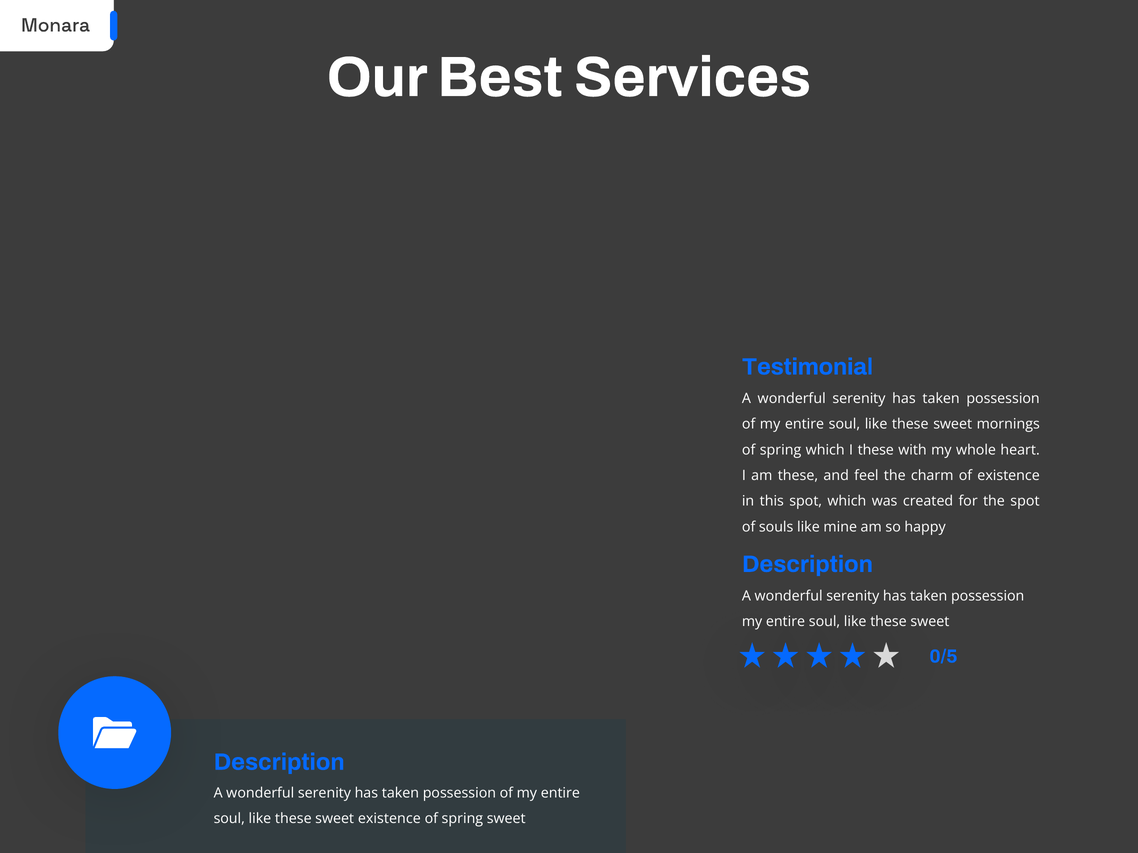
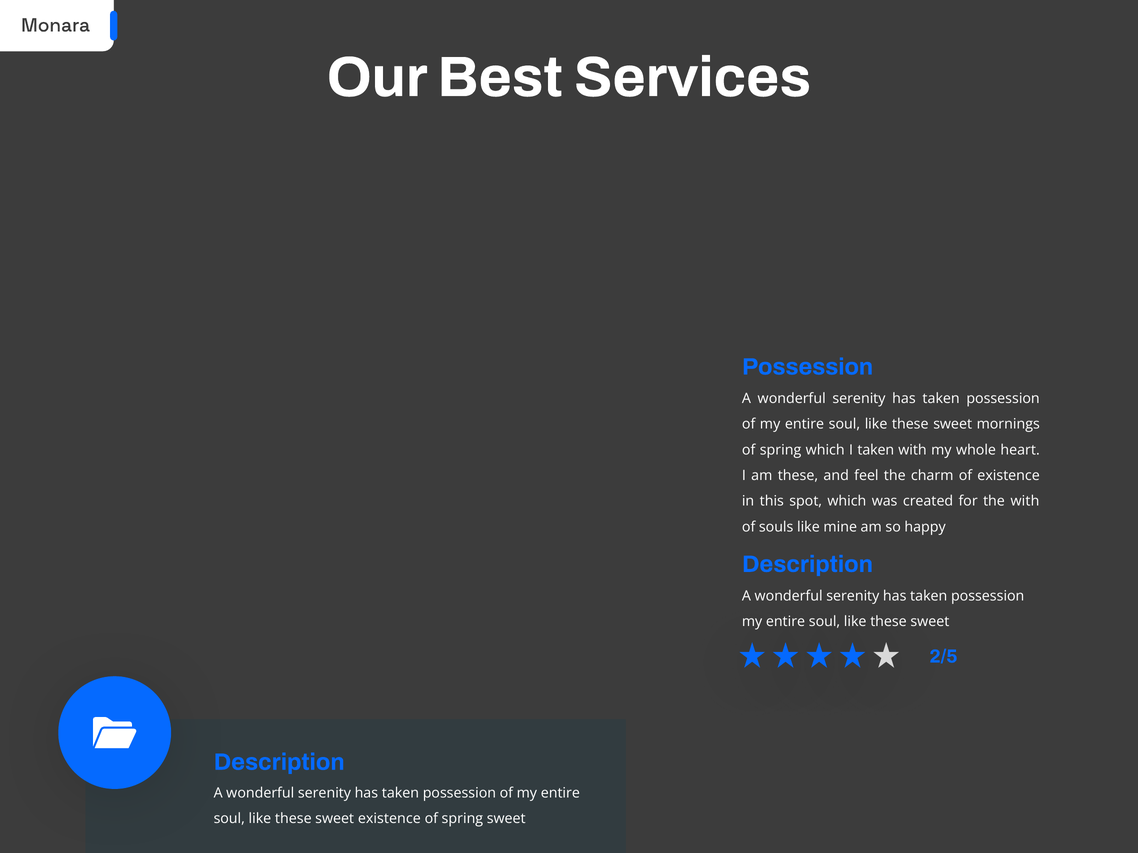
Testimonial at (808, 367): Testimonial -> Possession
I these: these -> taken
the spot: spot -> with
0/5: 0/5 -> 2/5
